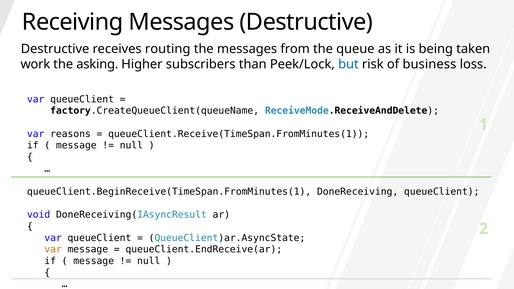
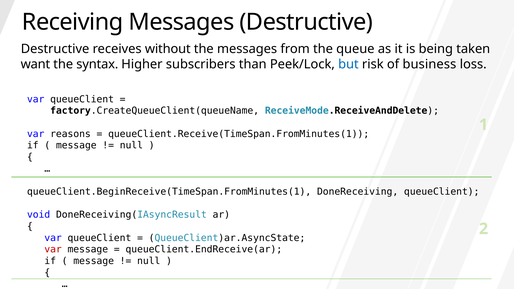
routing: routing -> without
work: work -> want
asking: asking -> syntax
var at (53, 250) colour: orange -> red
